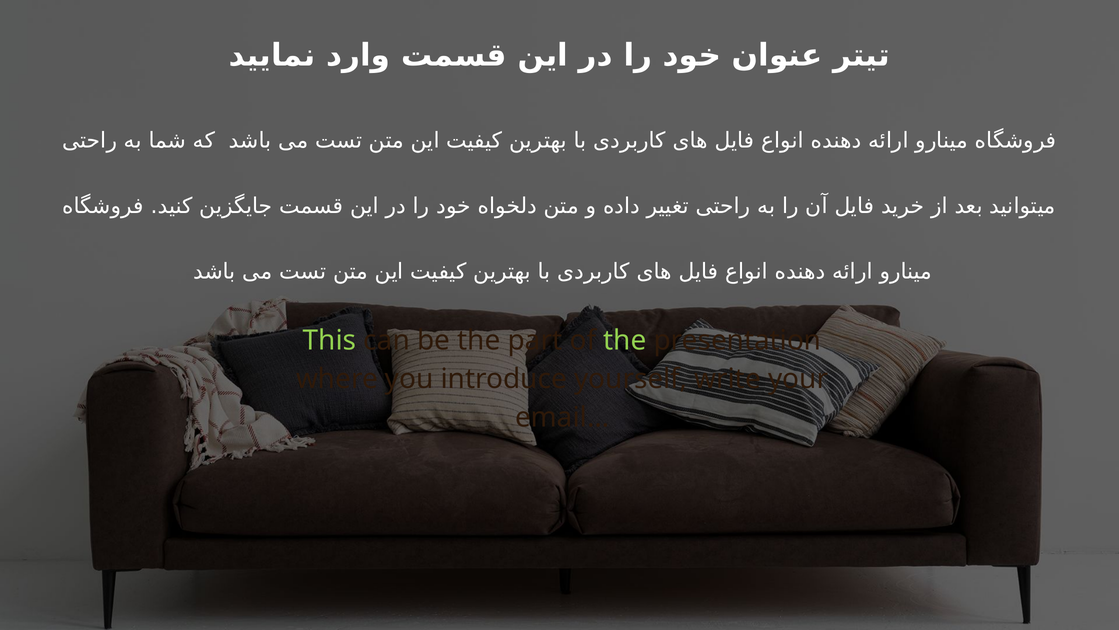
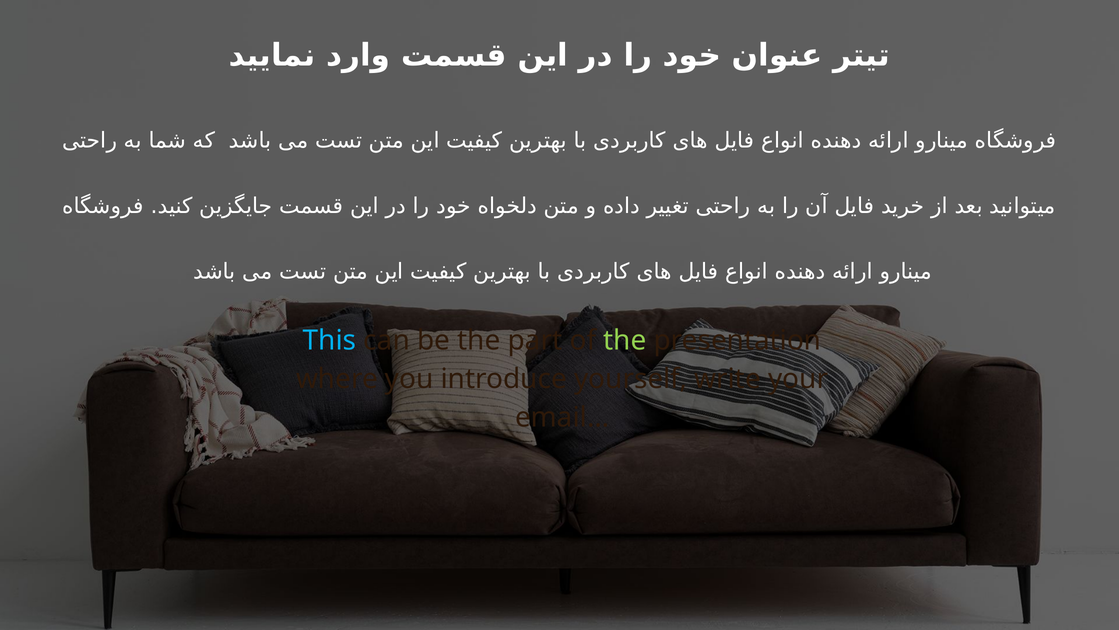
This colour: light green -> light blue
